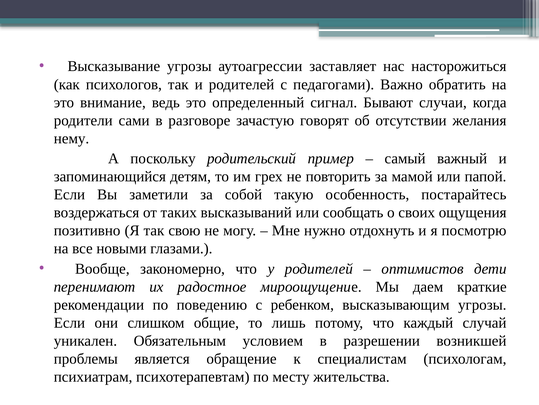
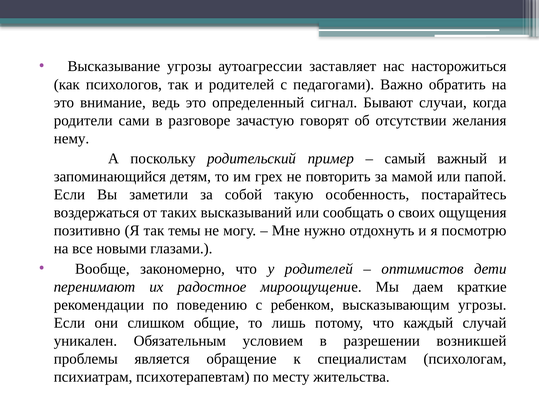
свою: свою -> темы
